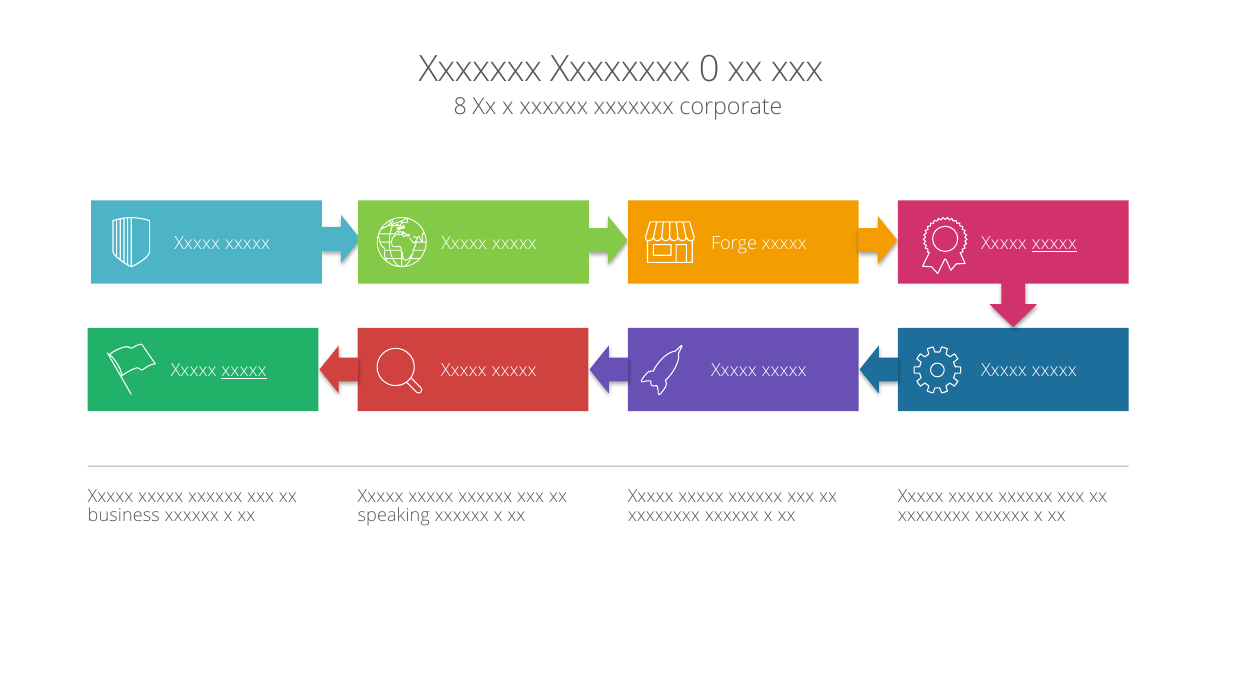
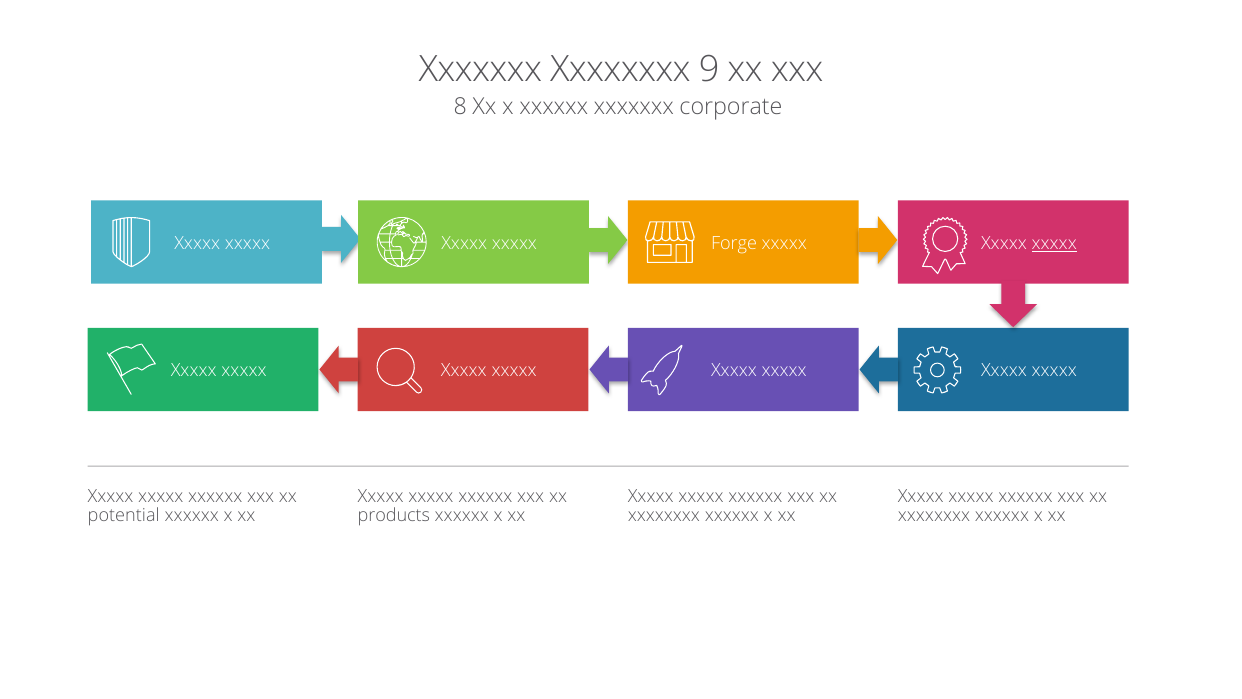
0: 0 -> 9
xxxxx at (244, 371) underline: present -> none
business: business -> potential
speaking: speaking -> products
